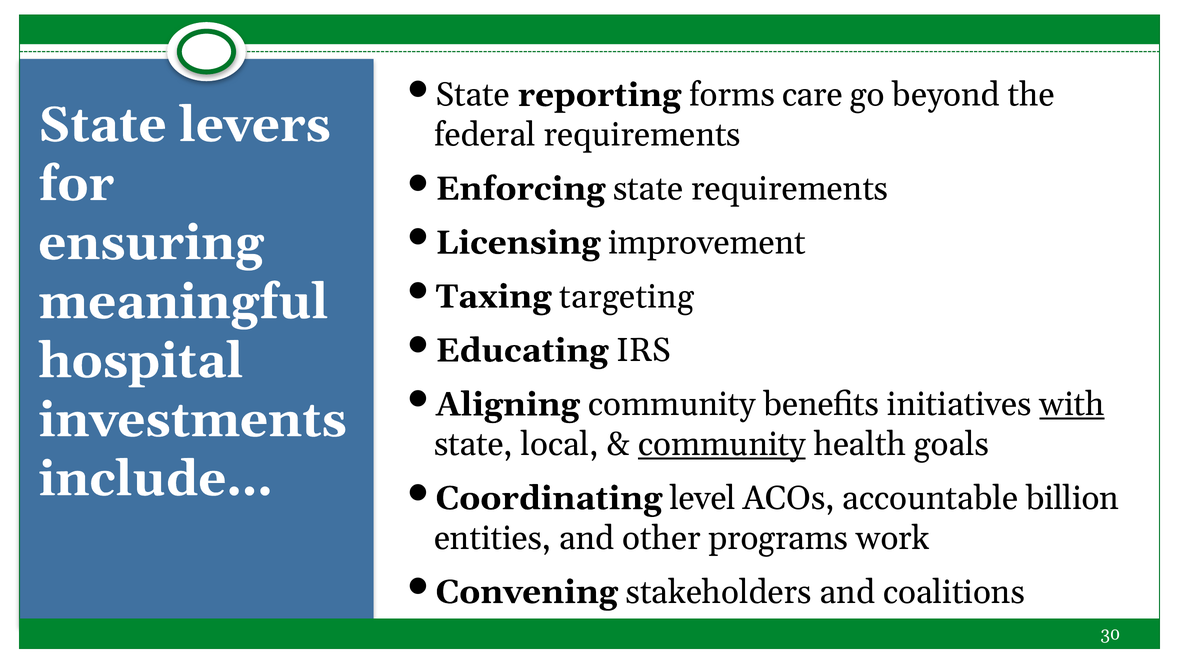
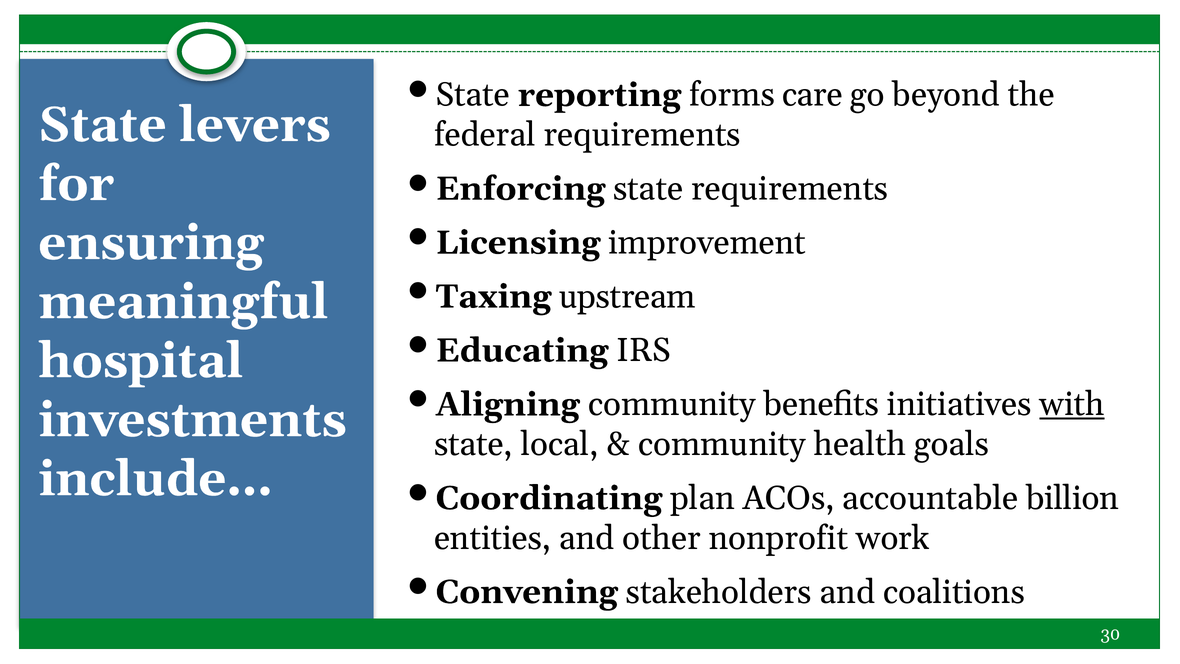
targeting: targeting -> upstream
community at (722, 444) underline: present -> none
level: level -> plan
programs: programs -> nonprofit
